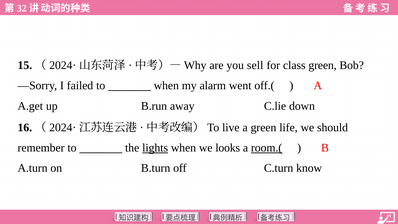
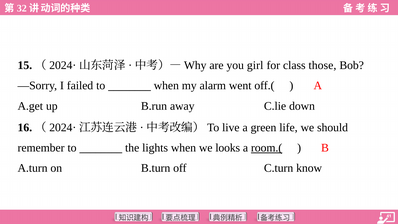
sell: sell -> girl
class green: green -> those
lights underline: present -> none
